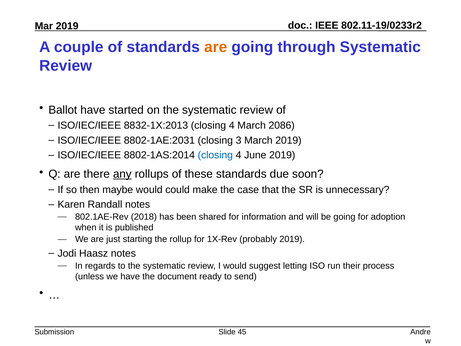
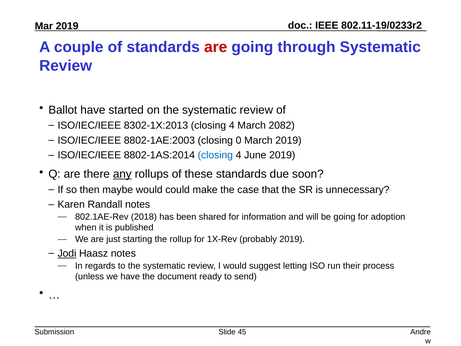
are at (216, 47) colour: orange -> red
8832-1X:2013: 8832-1X:2013 -> 8302-1X:2013
2086: 2086 -> 2082
8802-1AE:2031: 8802-1AE:2031 -> 8802-1AE:2003
3: 3 -> 0
Jodi underline: none -> present
